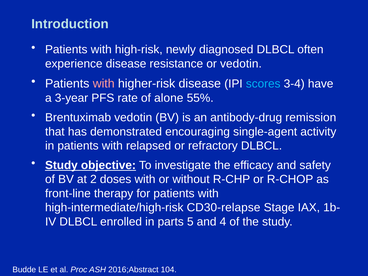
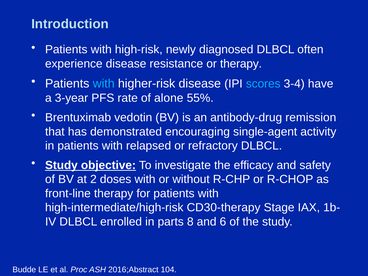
or vedotin: vedotin -> therapy
with at (104, 84) colour: pink -> light blue
CD30-relapse: CD30-relapse -> CD30-therapy
5: 5 -> 8
4: 4 -> 6
